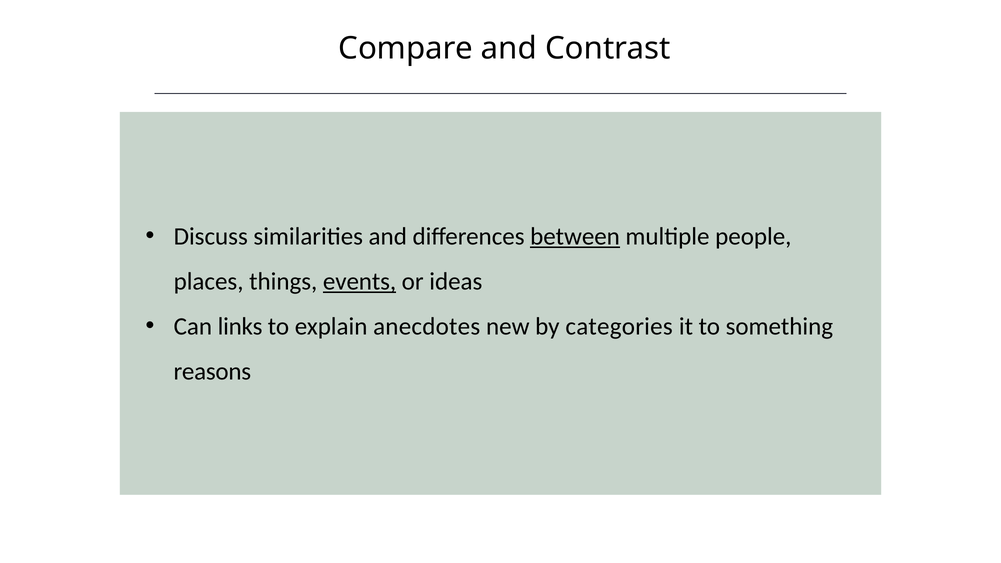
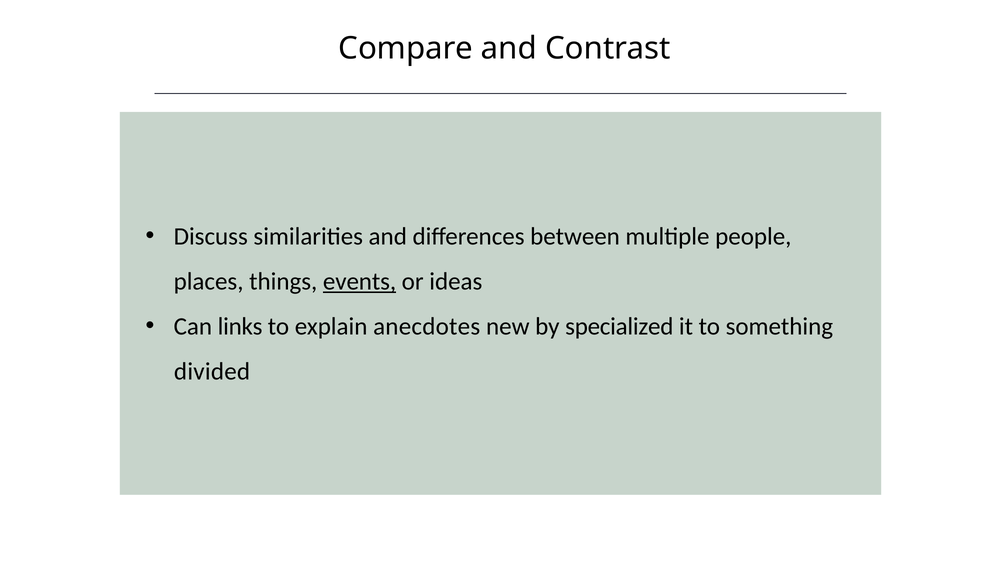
between underline: present -> none
categories: categories -> specialized
reasons: reasons -> divided
